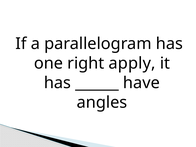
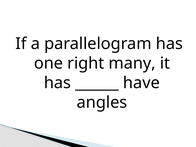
apply: apply -> many
